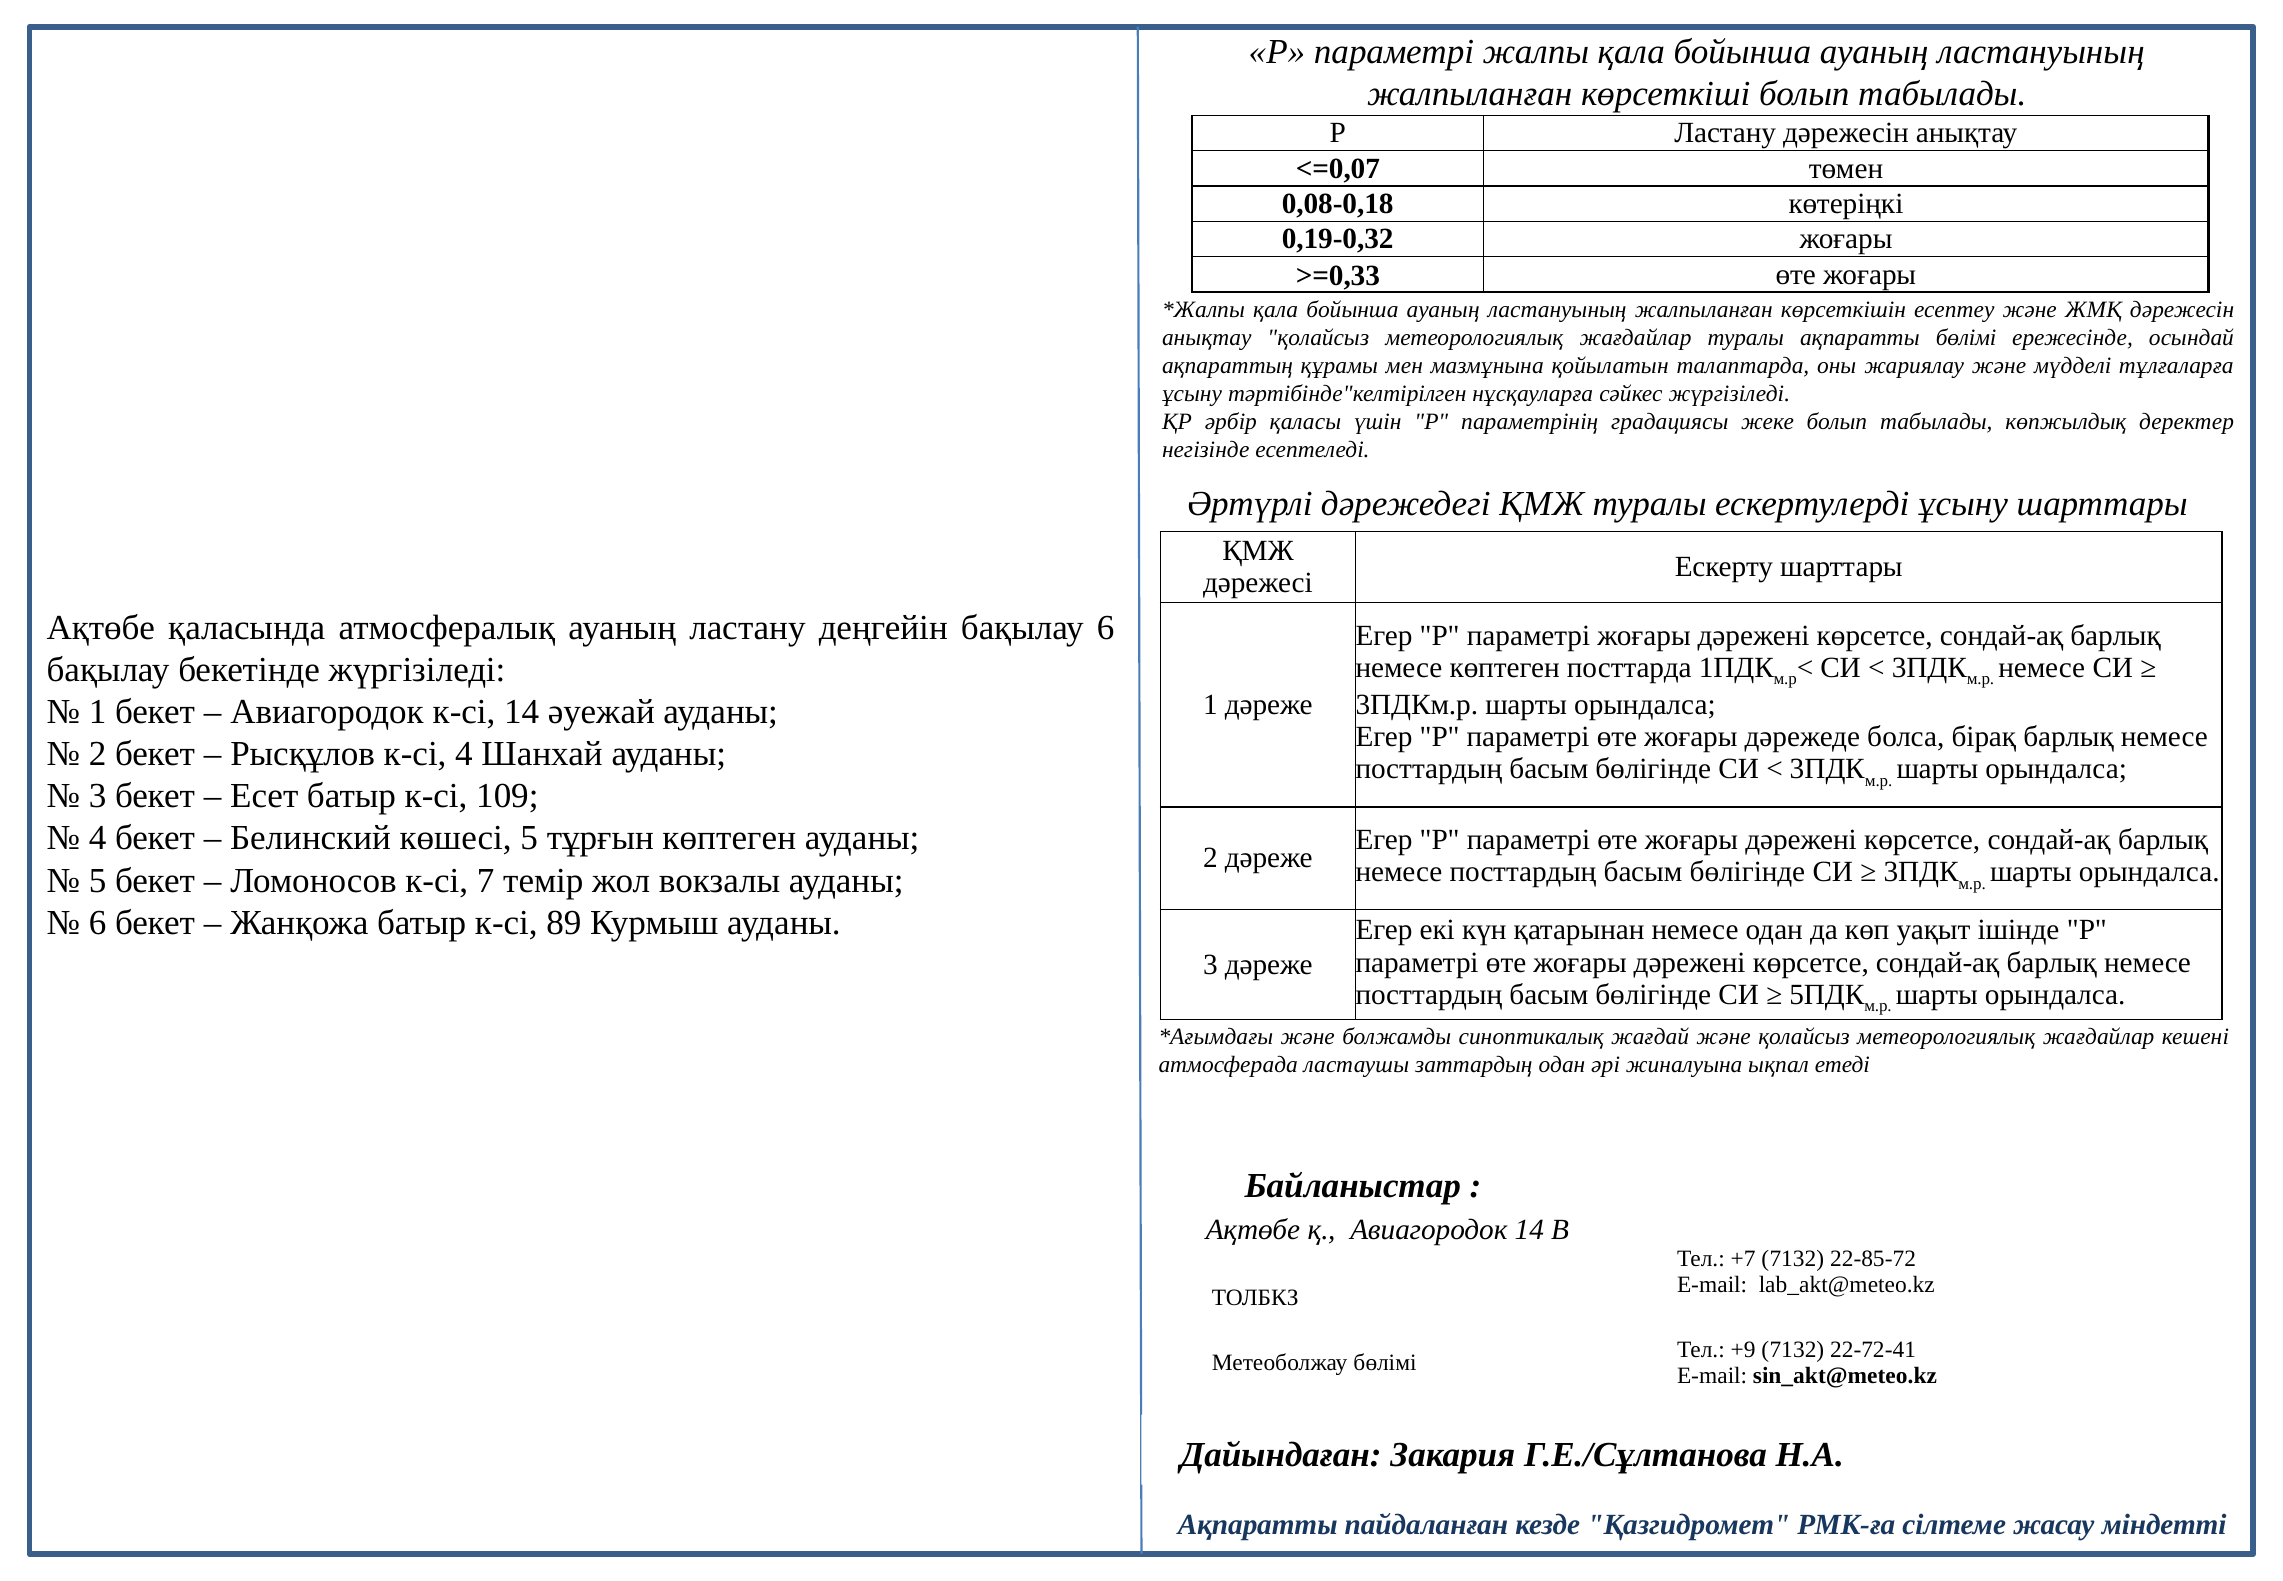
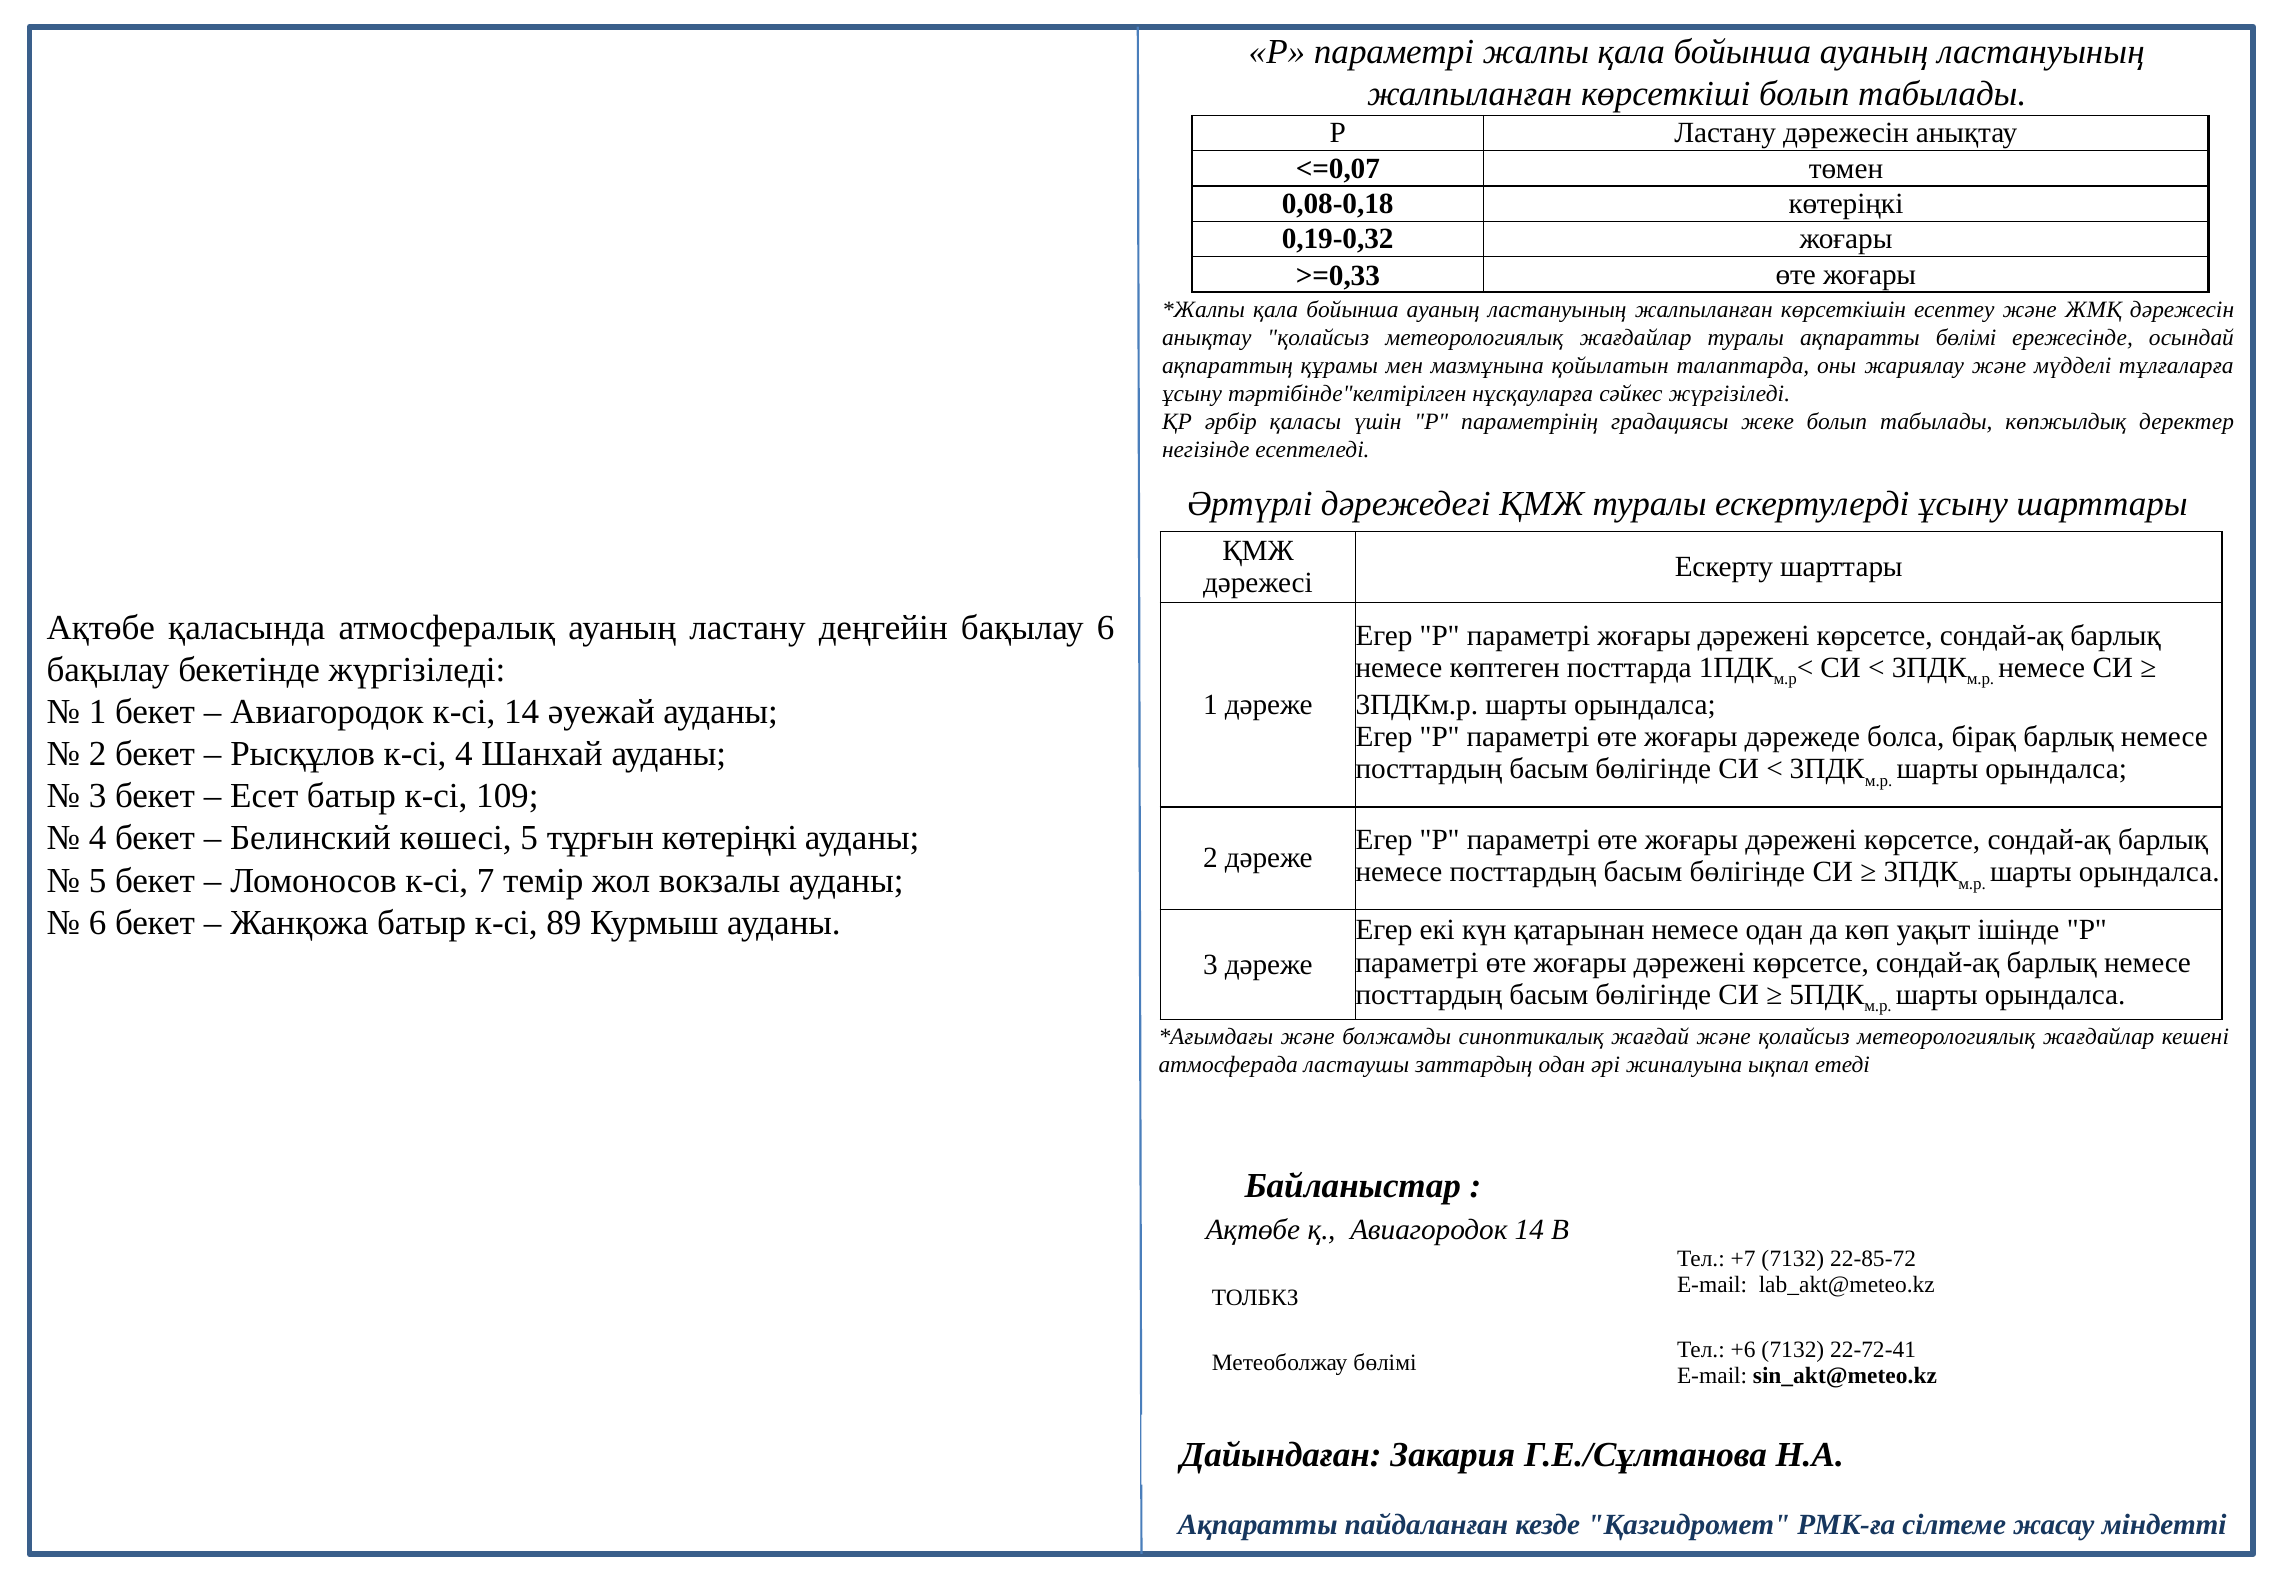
тұрғын көптеген: көптеген -> көтеріңкі
+9: +9 -> +6
